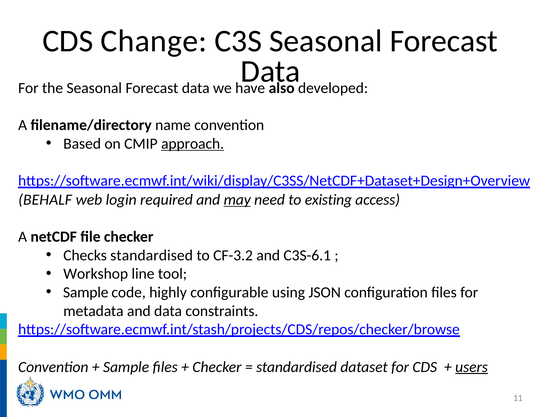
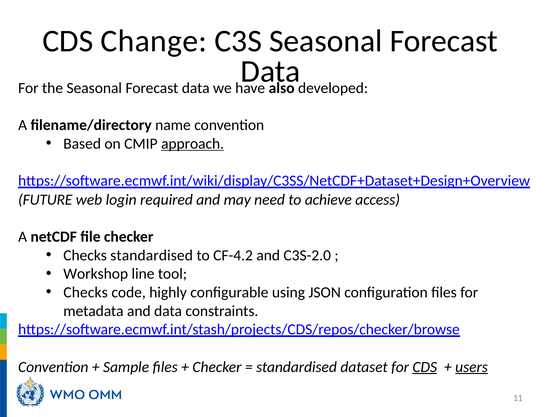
BEHALF: BEHALF -> FUTURE
may underline: present -> none
existing: existing -> achieve
CF-3.2: CF-3.2 -> CF-4.2
C3S-6.1: C3S-6.1 -> C3S-2.0
Sample at (86, 292): Sample -> Checks
CDS at (425, 367) underline: none -> present
